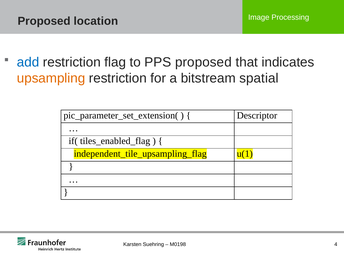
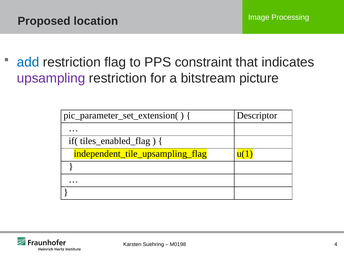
PPS proposed: proposed -> constraint
upsampling colour: orange -> purple
spatial: spatial -> picture
